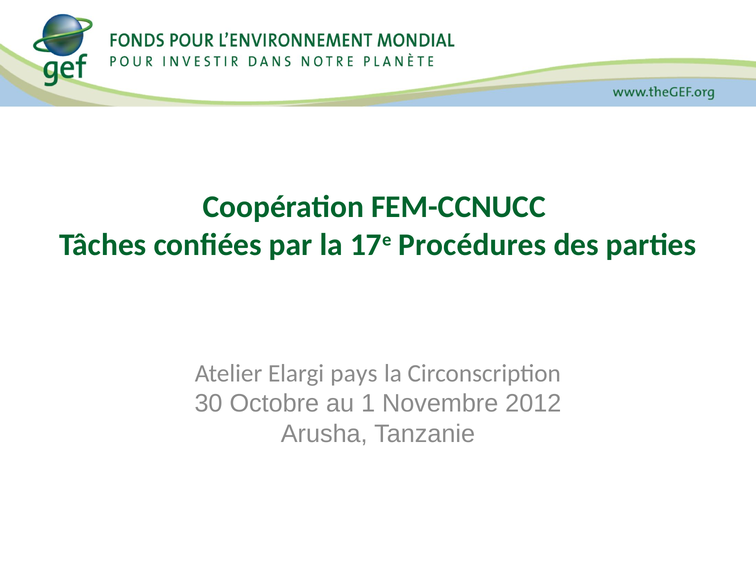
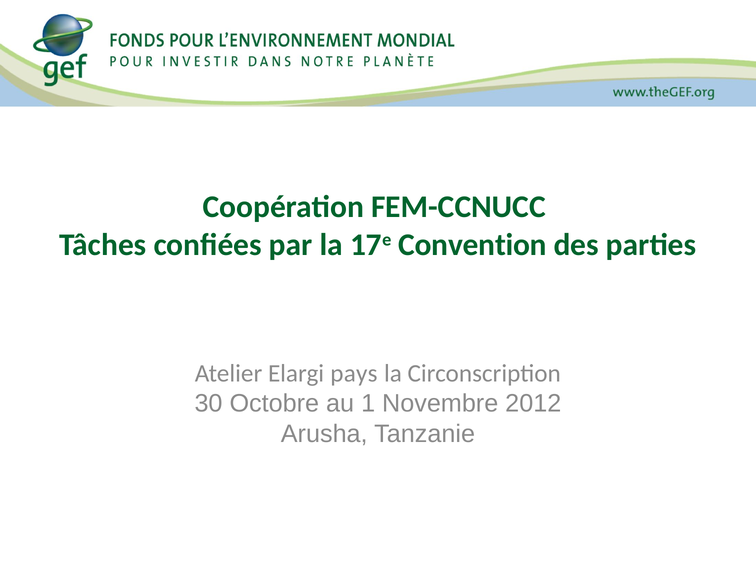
Procédures: Procédures -> Convention
